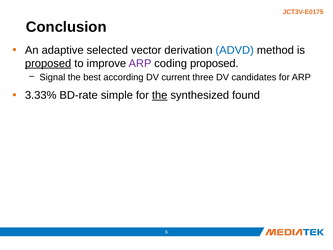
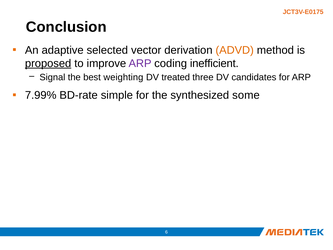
ADVD colour: blue -> orange
coding proposed: proposed -> inefficient
according: according -> weighting
current: current -> treated
3.33%: 3.33% -> 7.99%
the at (160, 95) underline: present -> none
found: found -> some
